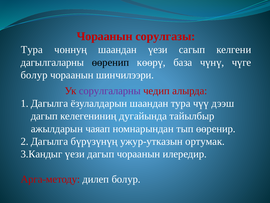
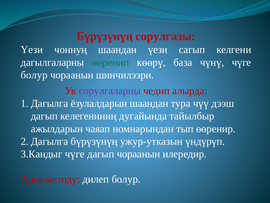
Чораанын at (105, 36): Чораанын -> Бүрүзүнүң
Тура at (32, 50): Тура -> Үези
өөренип colour: black -> green
ортумак: ортумак -> үндүрүп
3.Кандыг үези: үези -> чүге
